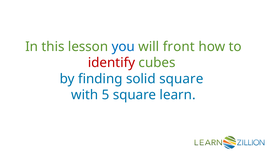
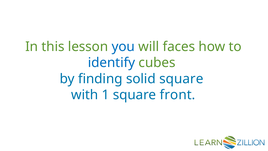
front: front -> faces
identify colour: red -> blue
5: 5 -> 1
learn: learn -> front
